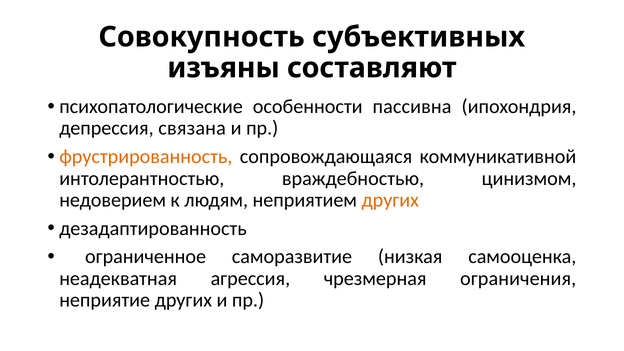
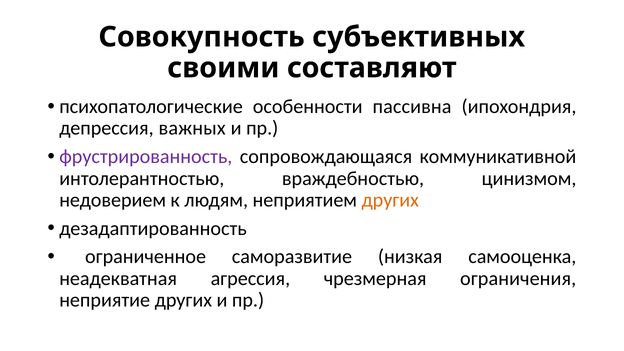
изъяны: изъяны -> своими
связана: связана -> важных
фрустрированность colour: orange -> purple
